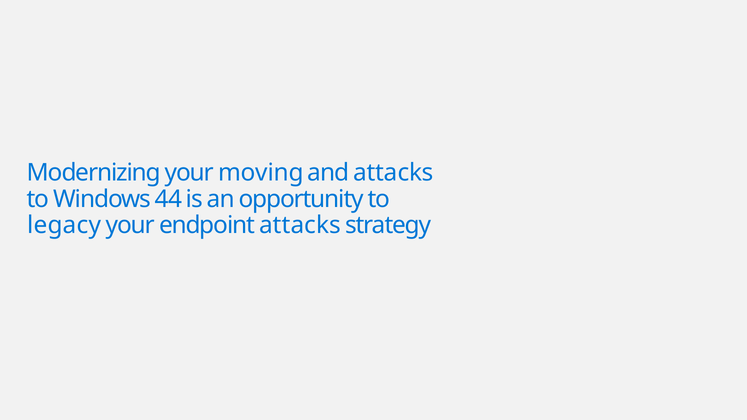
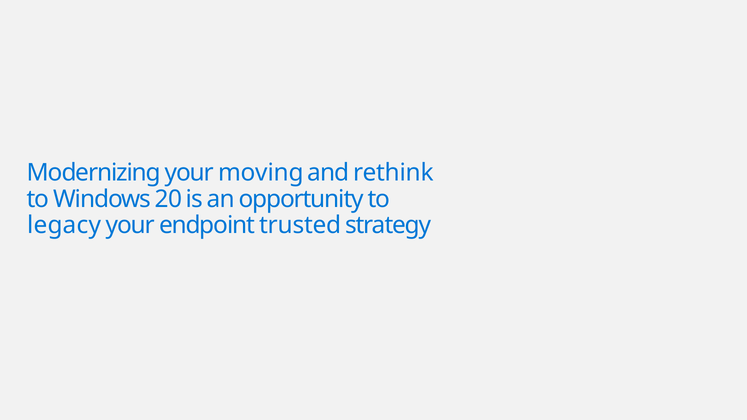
and attacks: attacks -> rethink
44: 44 -> 20
endpoint attacks: attacks -> trusted
